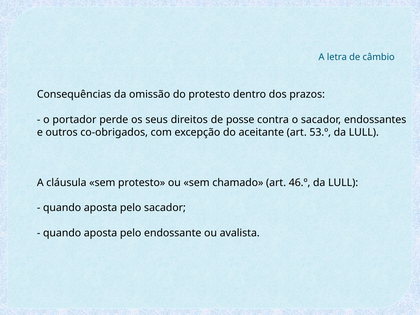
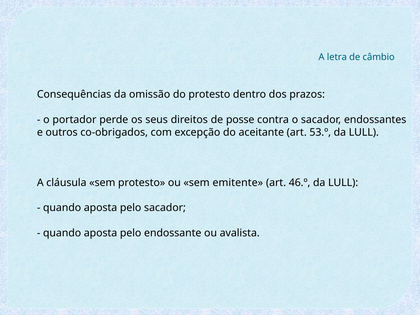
chamado: chamado -> emitente
